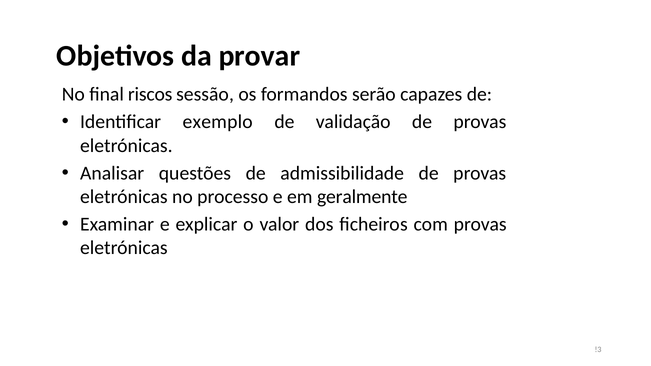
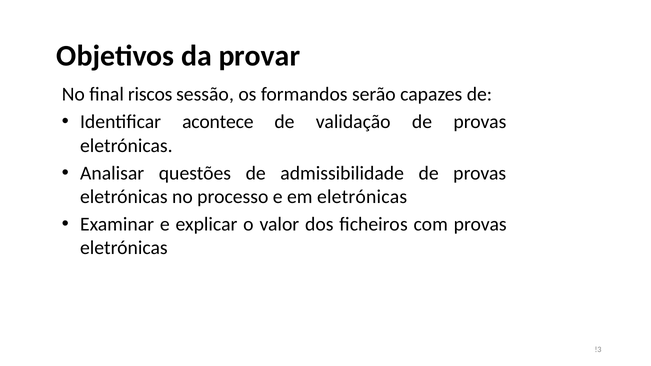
exemplo: exemplo -> acontece
em geralmente: geralmente -> eletrónicas
